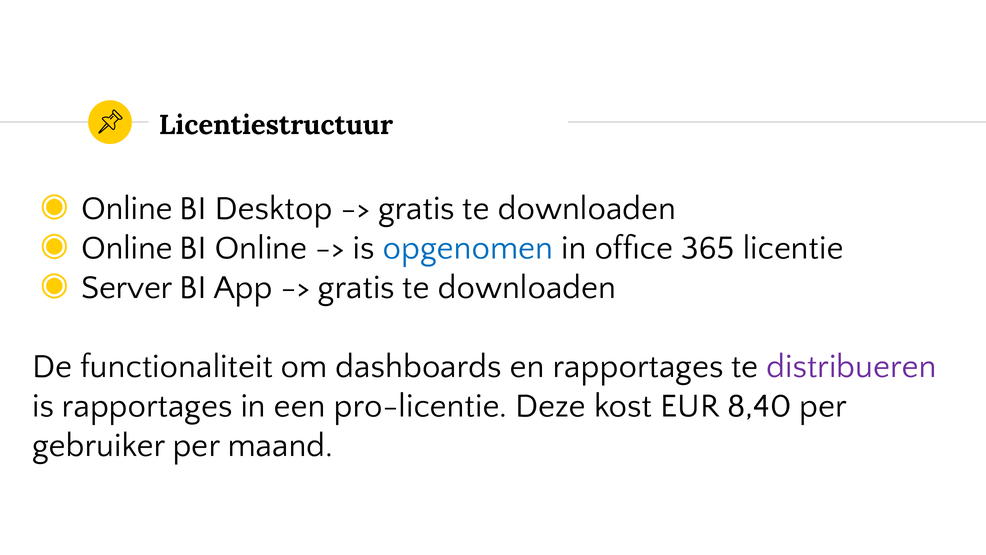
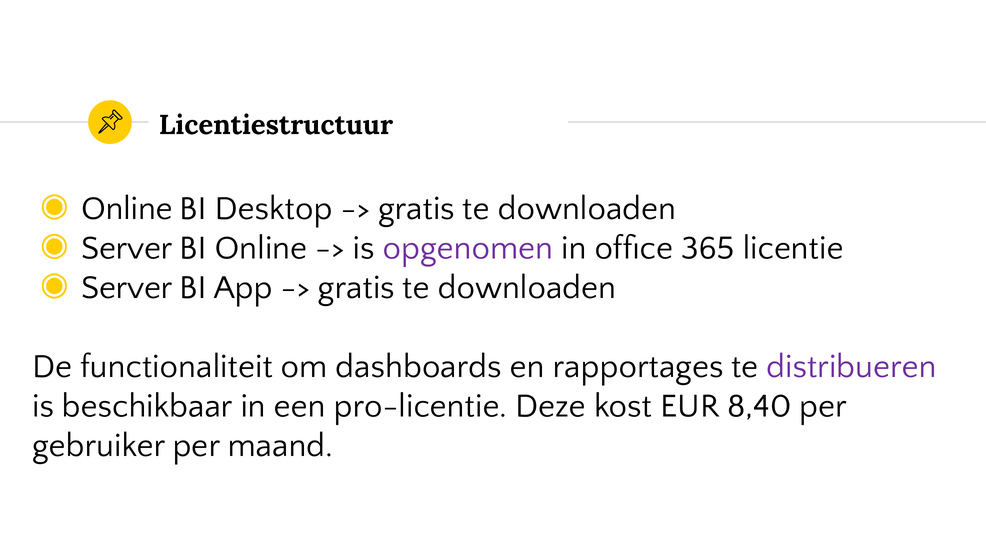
Online at (127, 248): Online -> Server
opgenomen colour: blue -> purple
is rapportages: rapportages -> beschikbaar
